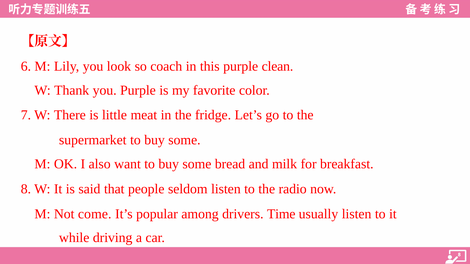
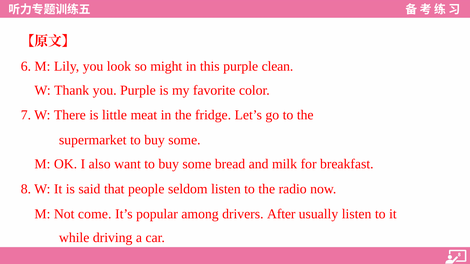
coach: coach -> might
Time: Time -> After
